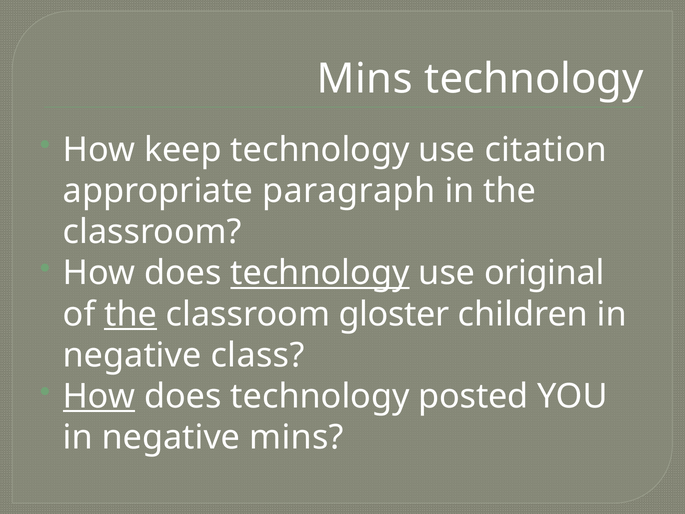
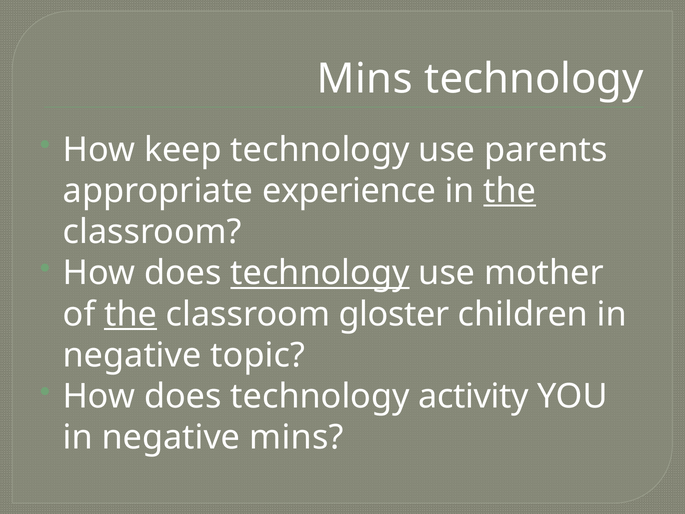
citation: citation -> parents
paragraph: paragraph -> experience
the at (510, 191) underline: none -> present
original: original -> mother
class: class -> topic
How at (99, 396) underline: present -> none
posted: posted -> activity
